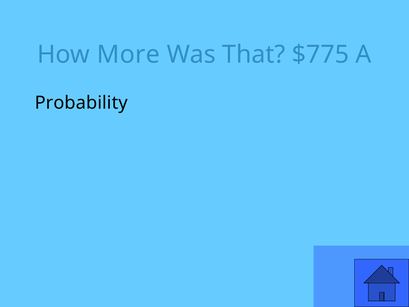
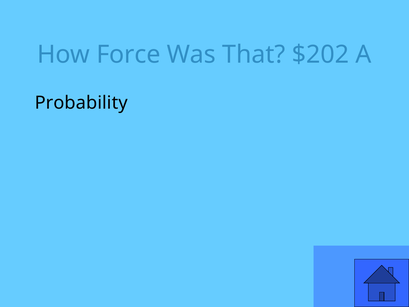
More: More -> Force
$775: $775 -> $202
